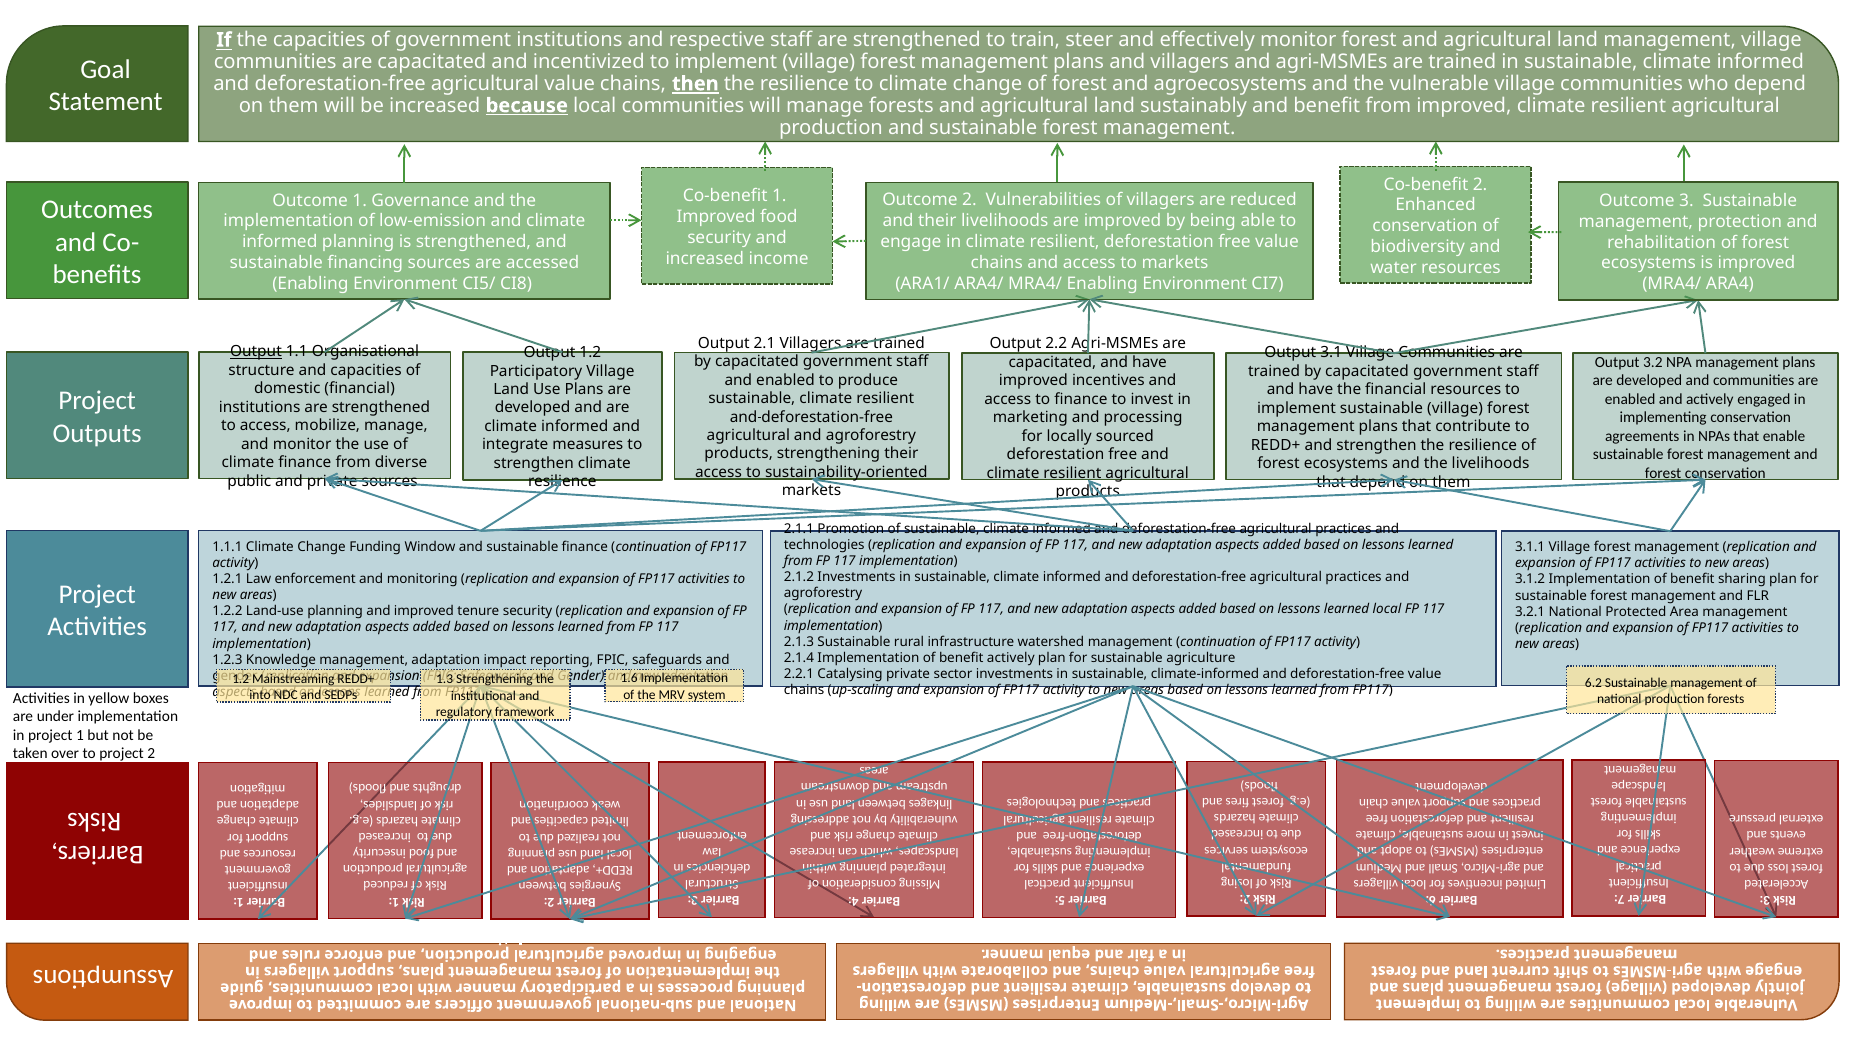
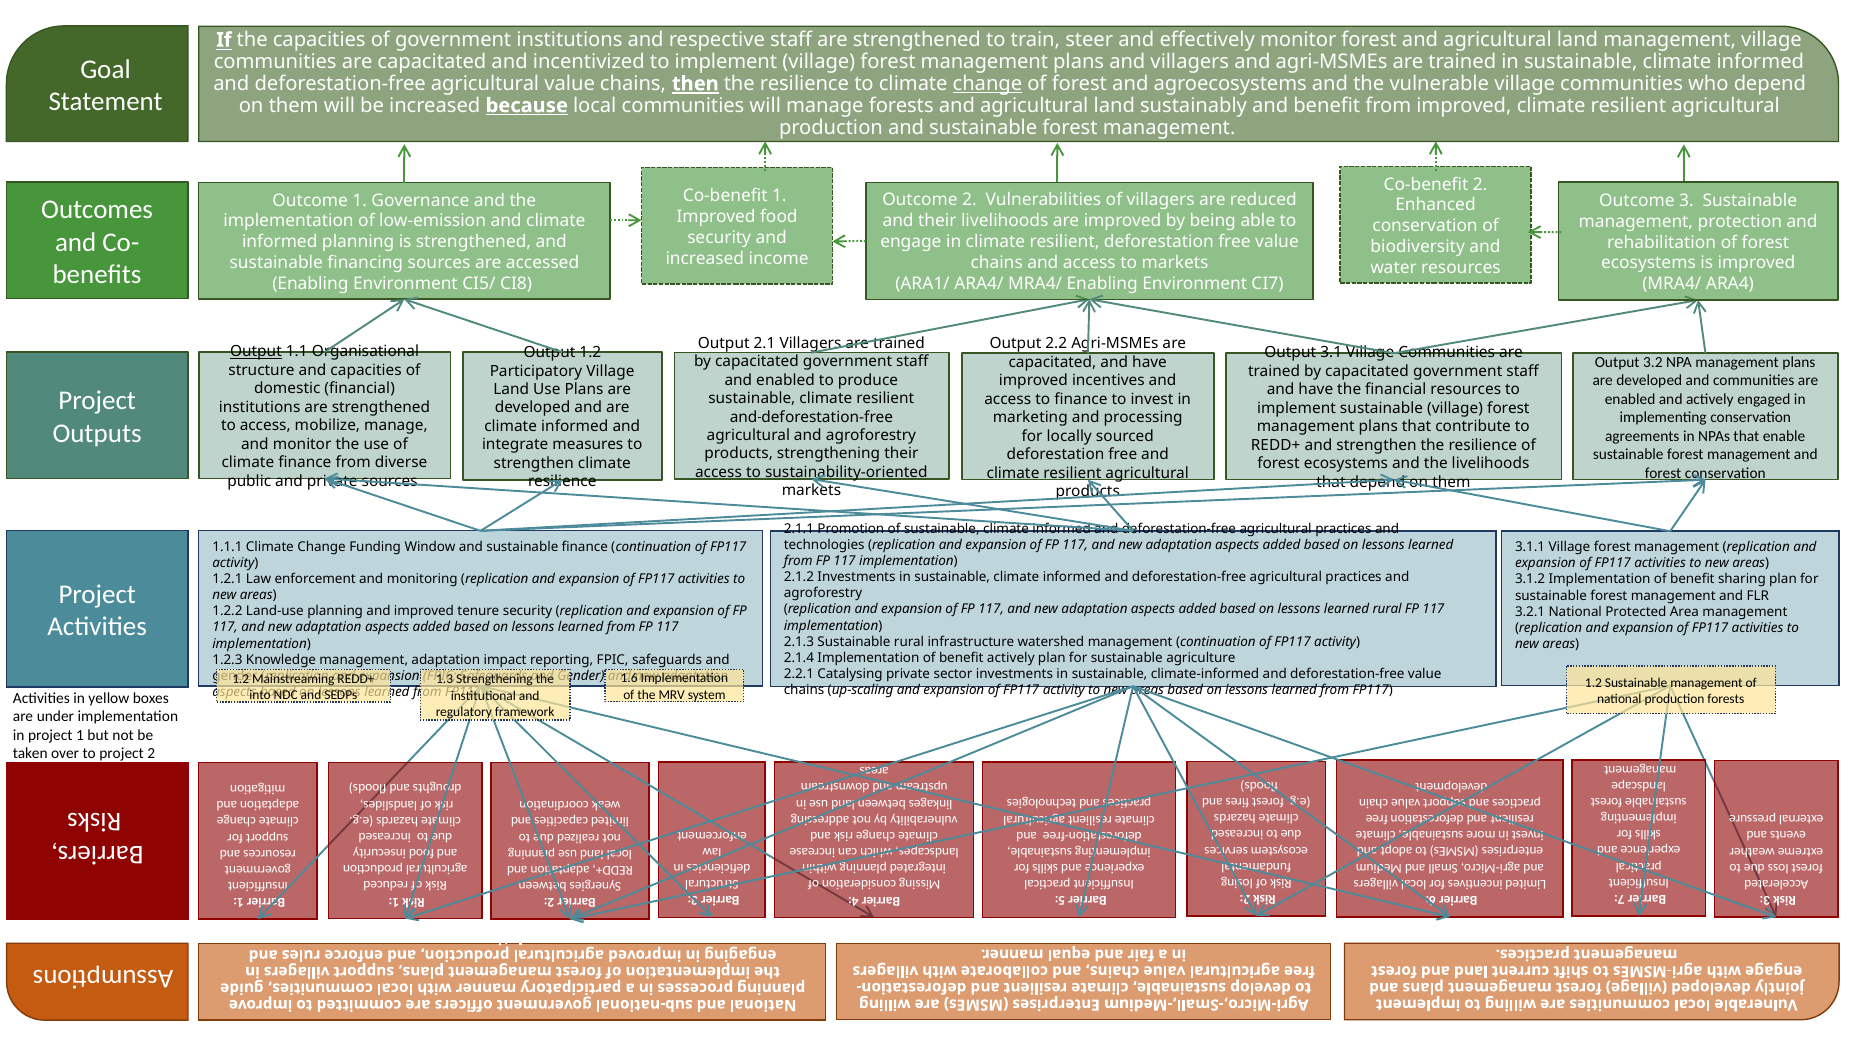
change at (987, 84) underline: none -> present
learned local: local -> rural
6.2 at (1593, 682): 6.2 -> 1.2
